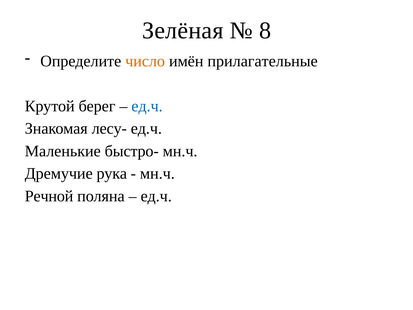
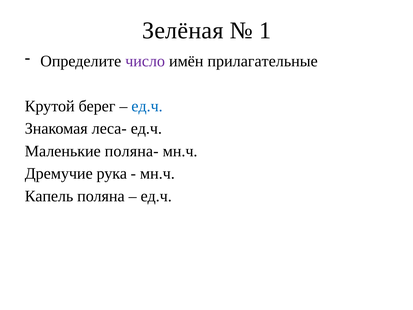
8: 8 -> 1
число colour: orange -> purple
лесу-: лесу- -> леса-
быстро-: быстро- -> поляна-
Речной: Речной -> Капель
